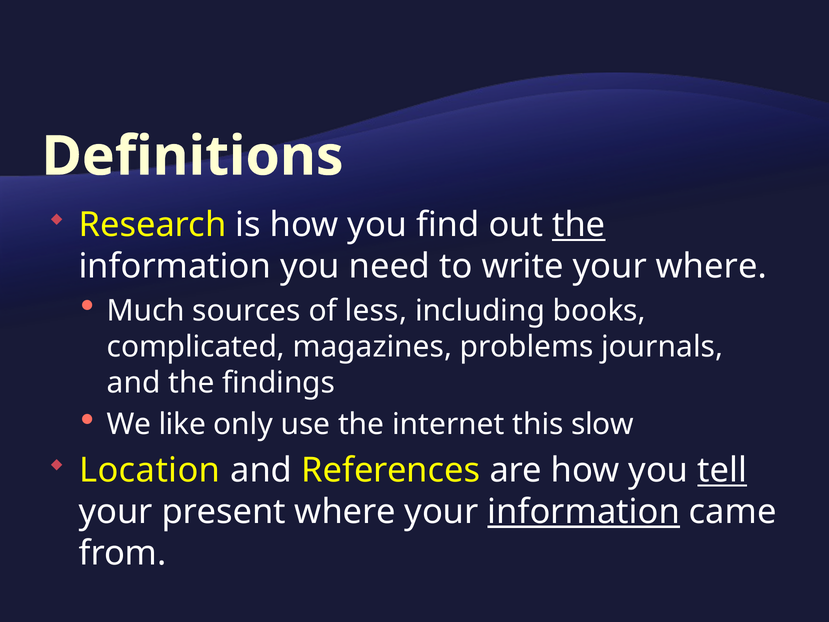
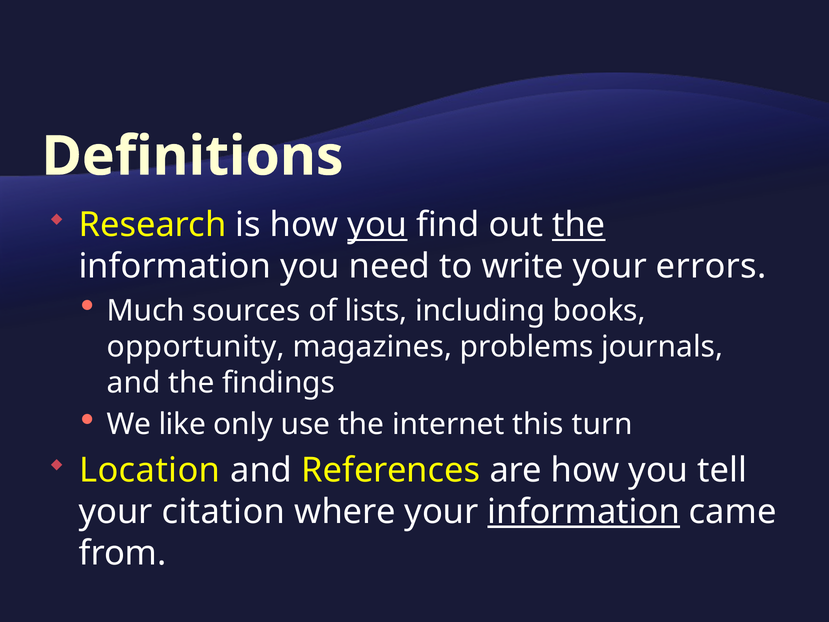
you at (377, 225) underline: none -> present
your where: where -> errors
less: less -> lists
complicated: complicated -> opportunity
slow: slow -> turn
tell underline: present -> none
present: present -> citation
